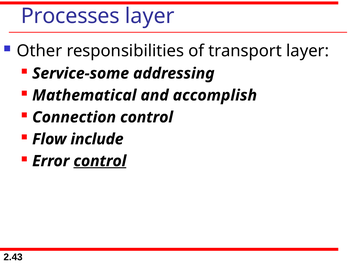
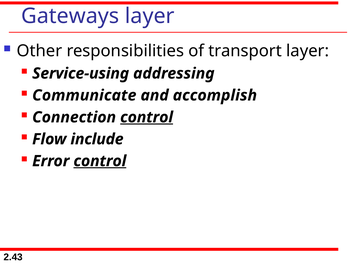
Processes: Processes -> Gateways
Service-some: Service-some -> Service-using
Mathematical: Mathematical -> Communicate
control at (147, 118) underline: none -> present
